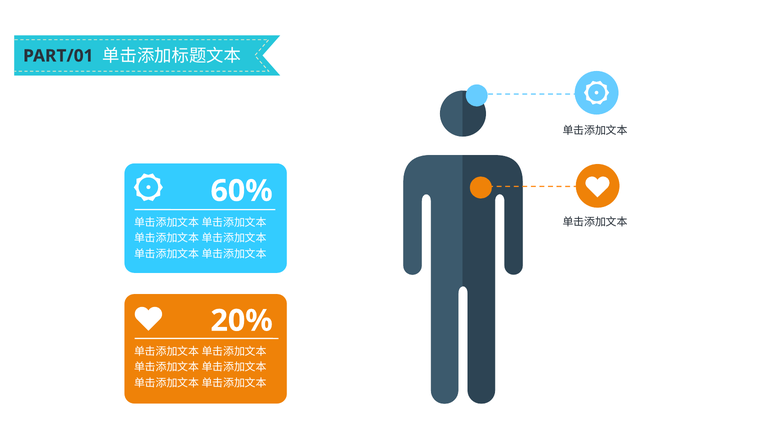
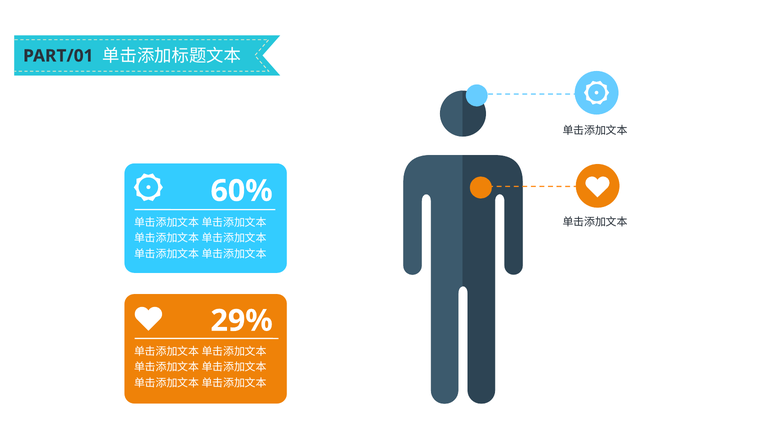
20%: 20% -> 29%
